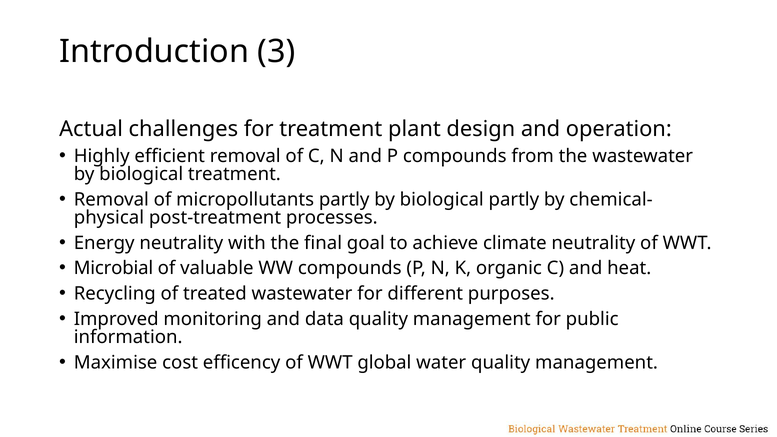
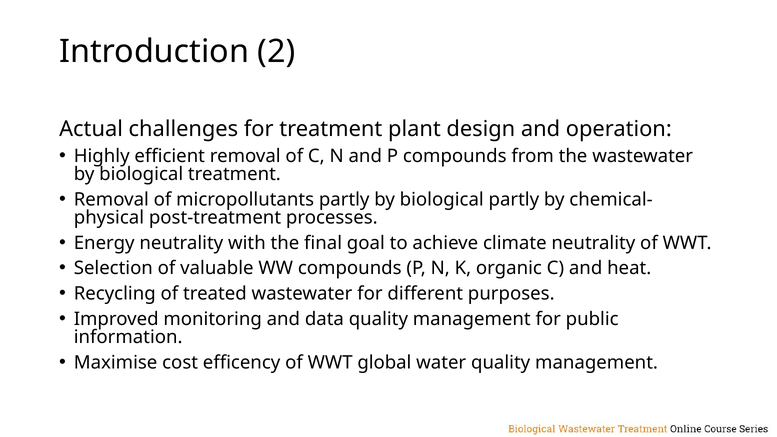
3: 3 -> 2
Microbial: Microbial -> Selection
